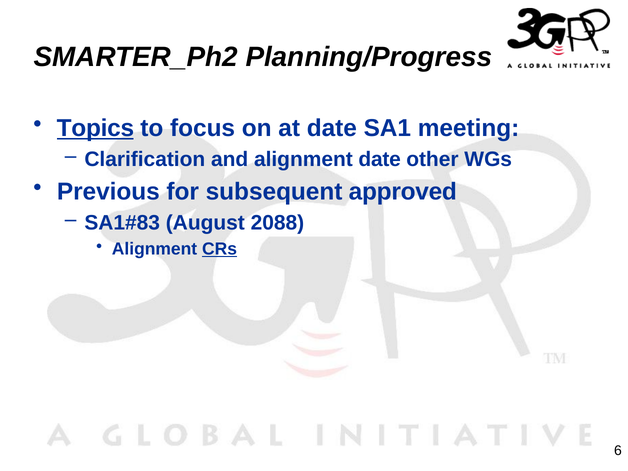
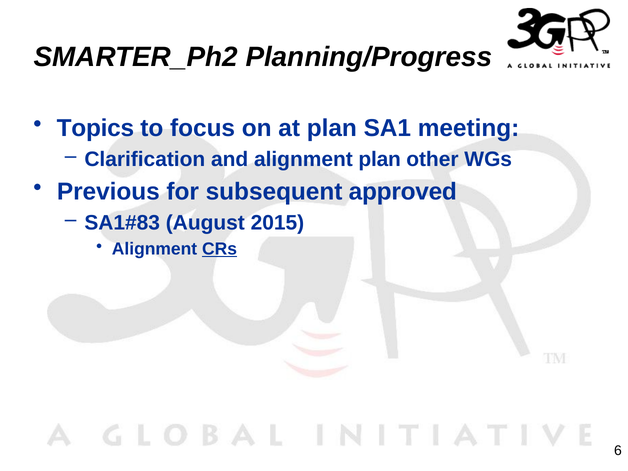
Topics underline: present -> none
at date: date -> plan
alignment date: date -> plan
2088: 2088 -> 2015
